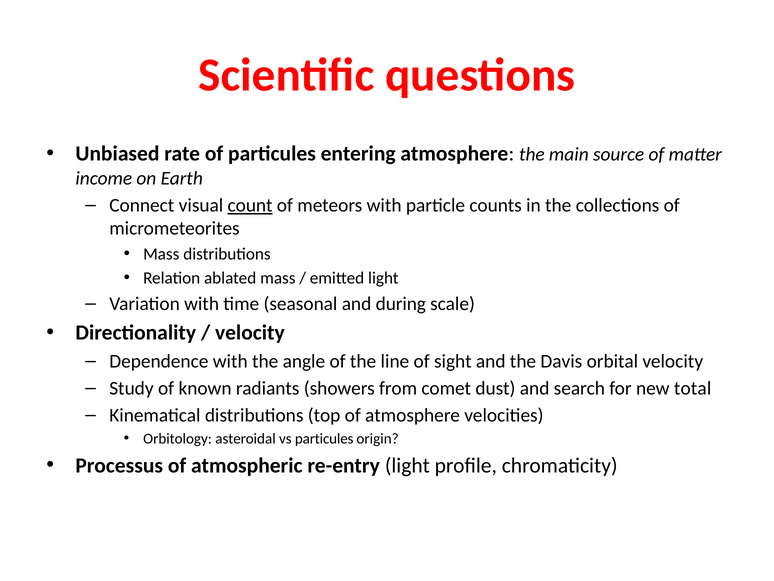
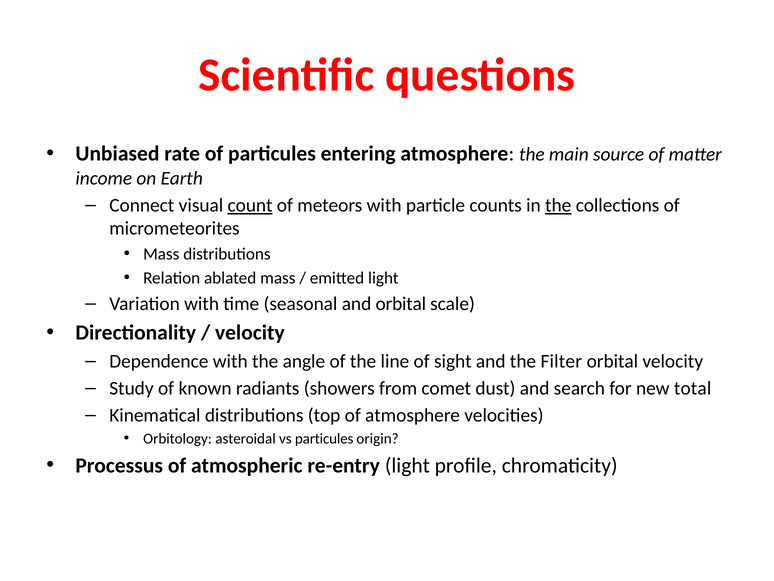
the at (558, 205) underline: none -> present
and during: during -> orbital
Davis: Davis -> Filter
